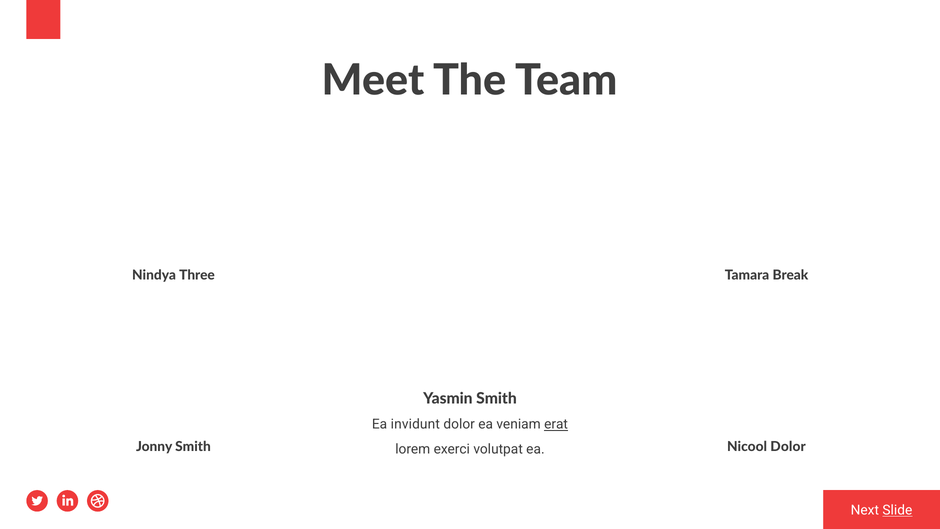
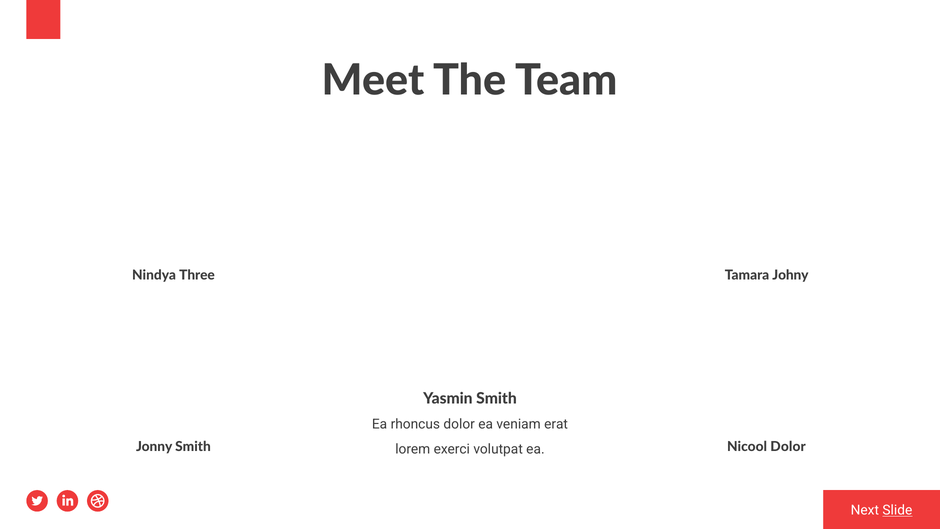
Break: Break -> Johny
invidunt: invidunt -> rhoncus
erat underline: present -> none
